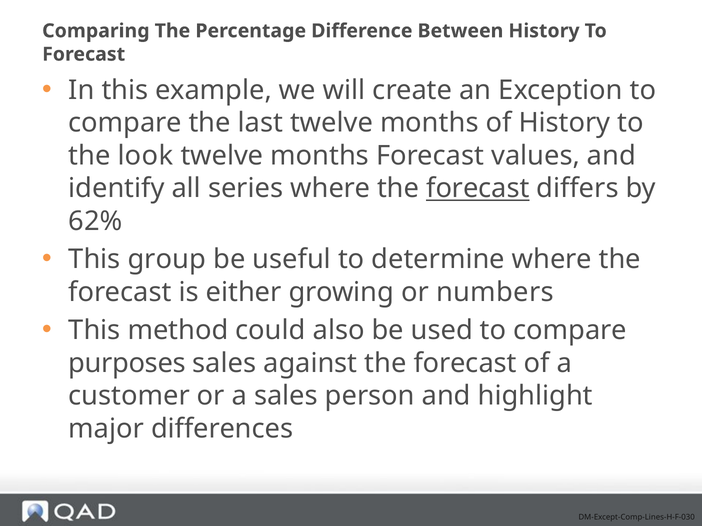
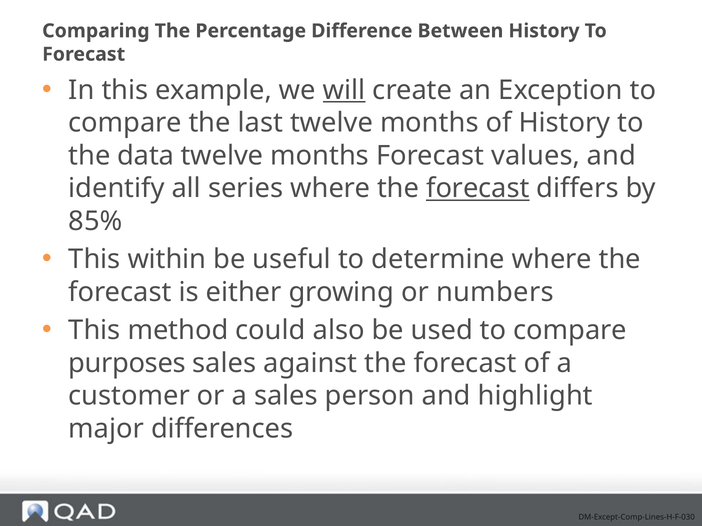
will underline: none -> present
look: look -> data
62%: 62% -> 85%
group: group -> within
